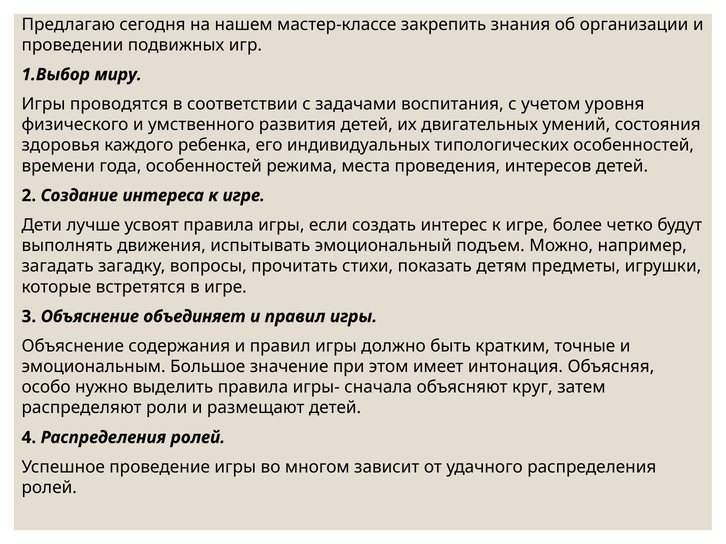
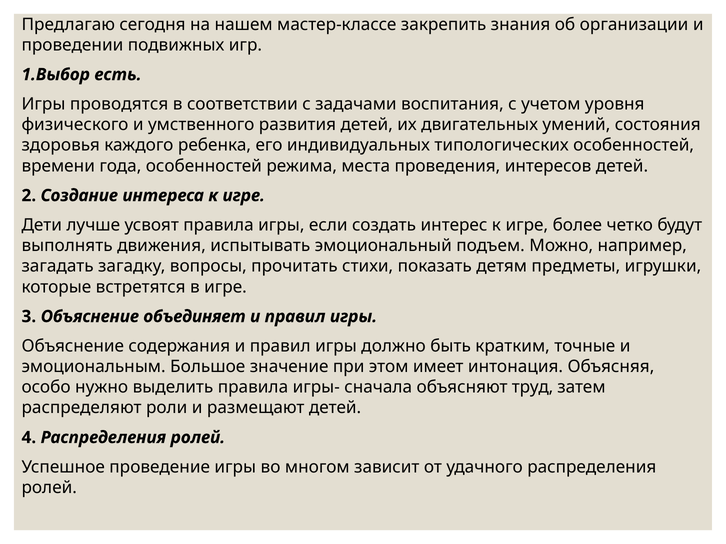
миру: миру -> есть
круг: круг -> труд
